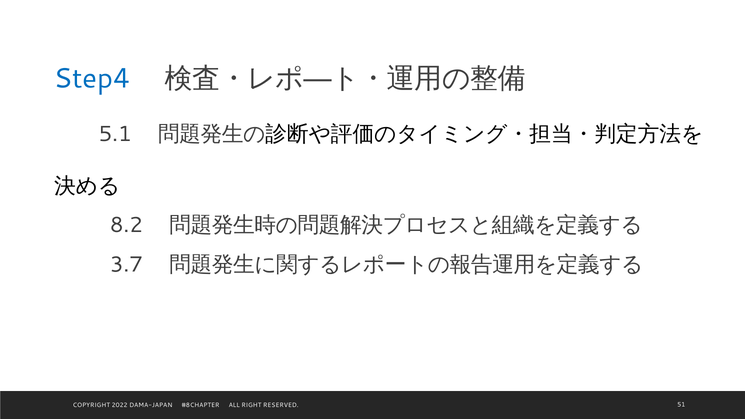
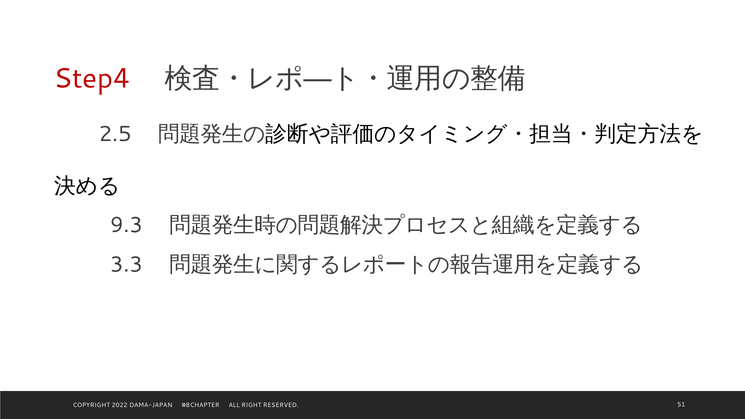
Step4 colour: blue -> red
5.1: 5.1 -> 2.5
8.2: 8.2 -> 9.3
3.7: 3.7 -> 3.3
